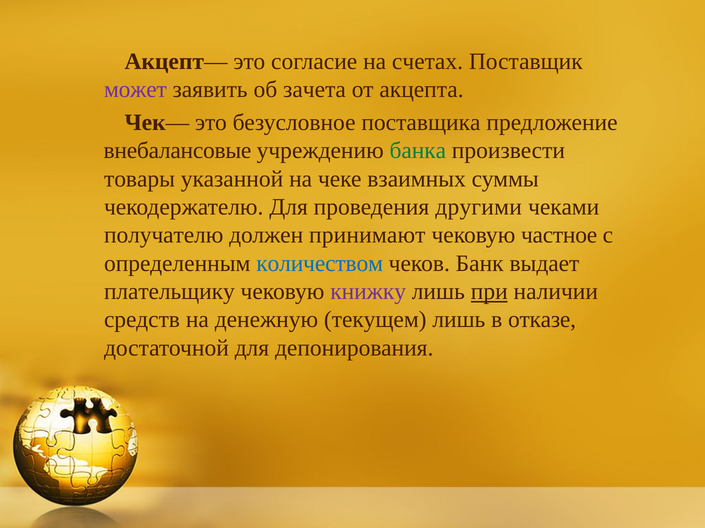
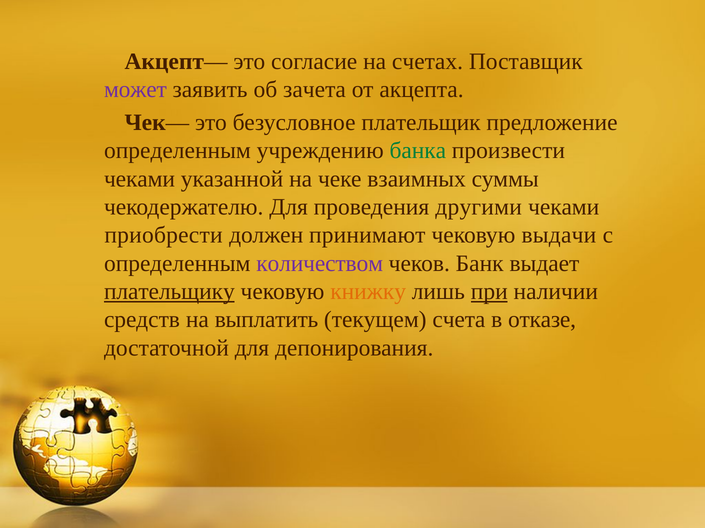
поставщика: поставщика -> плательщик
внебалансовые at (178, 151): внебалансовые -> определенным
товары at (139, 179): товары -> чеками
получателю: получателю -> приобрести
частное: частное -> выдачи
количеством colour: blue -> purple
плательщику underline: none -> present
книжку colour: purple -> orange
денежную: денежную -> выплатить
текущем лишь: лишь -> счета
